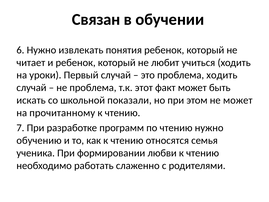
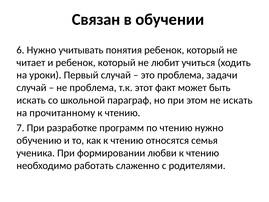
извлекать: извлекать -> учитывать
проблема ходить: ходить -> задачи
показали: показали -> параграф
не может: может -> искать
